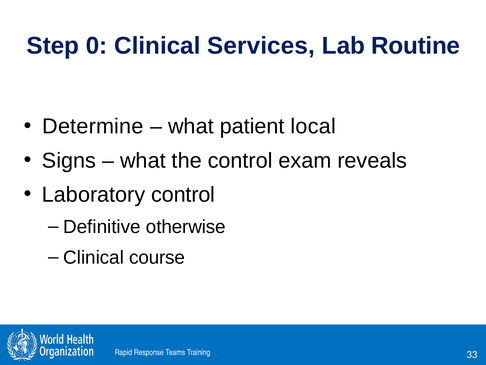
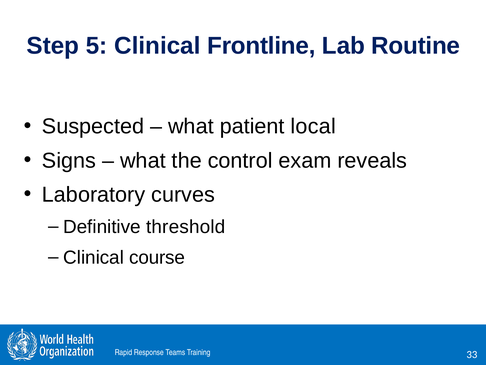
0: 0 -> 5
Services: Services -> Frontline
Determine: Determine -> Suspected
Laboratory control: control -> curves
otherwise: otherwise -> threshold
